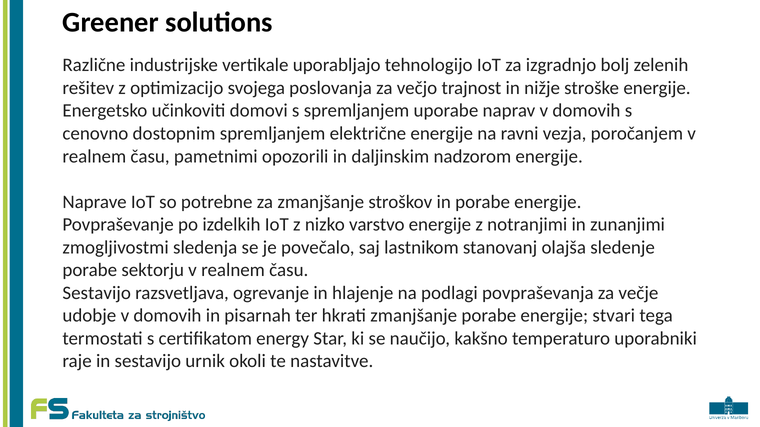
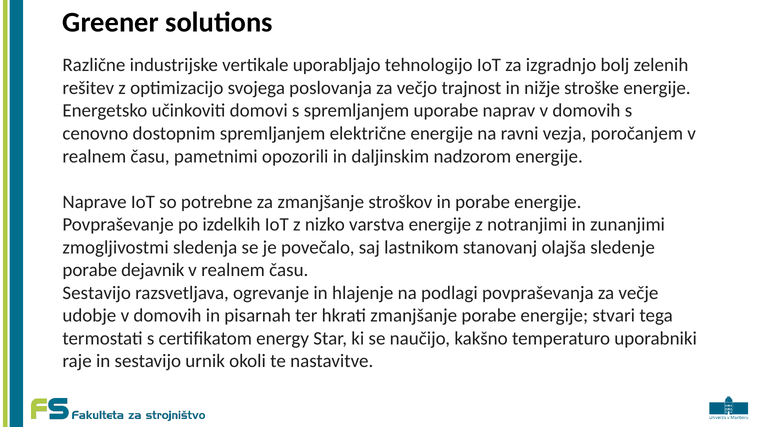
varstvo: varstvo -> varstva
sektorju: sektorju -> dejavnik
